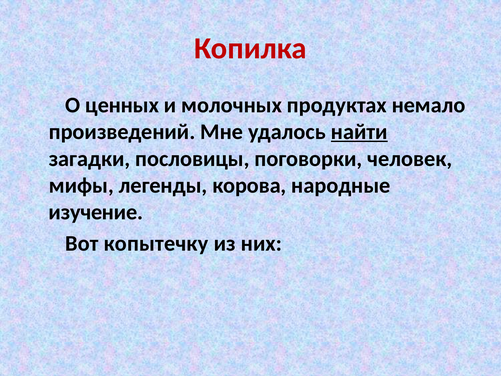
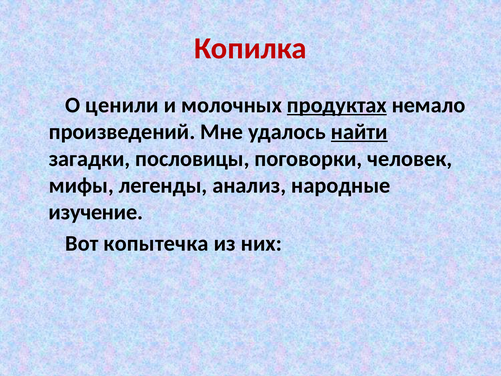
ценных: ценных -> ценили
продуктах underline: none -> present
корова: корова -> анализ
копытечку: копытечку -> копытечка
